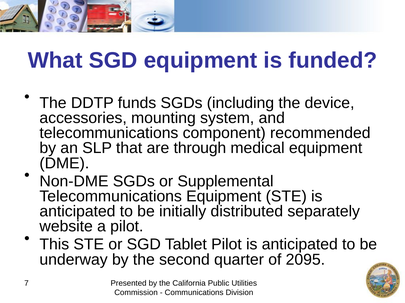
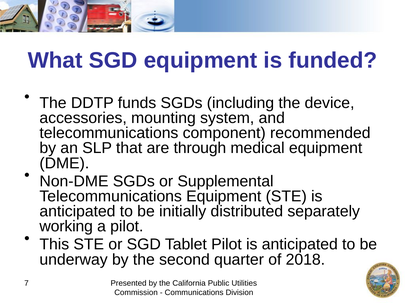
website: website -> working
2095: 2095 -> 2018
